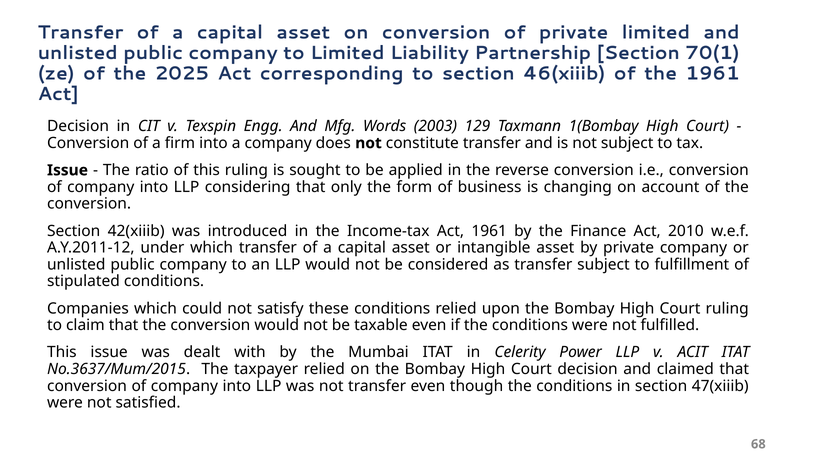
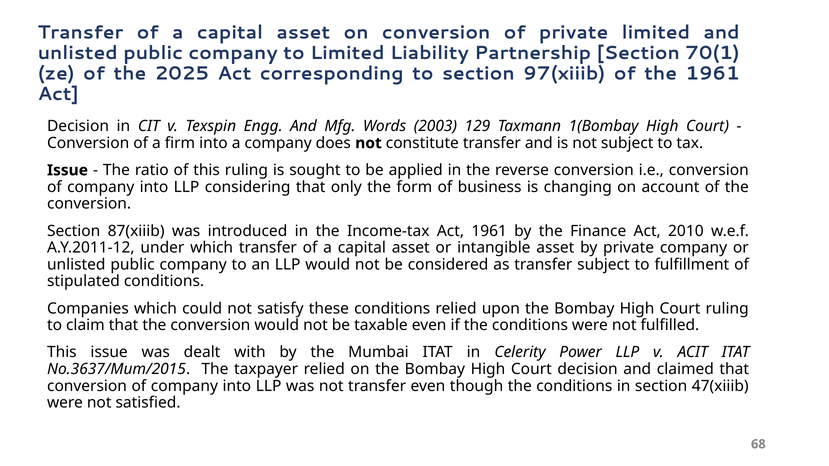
46(xiiib: 46(xiiib -> 97(xiiib
42(xiiib: 42(xiiib -> 87(xiiib
